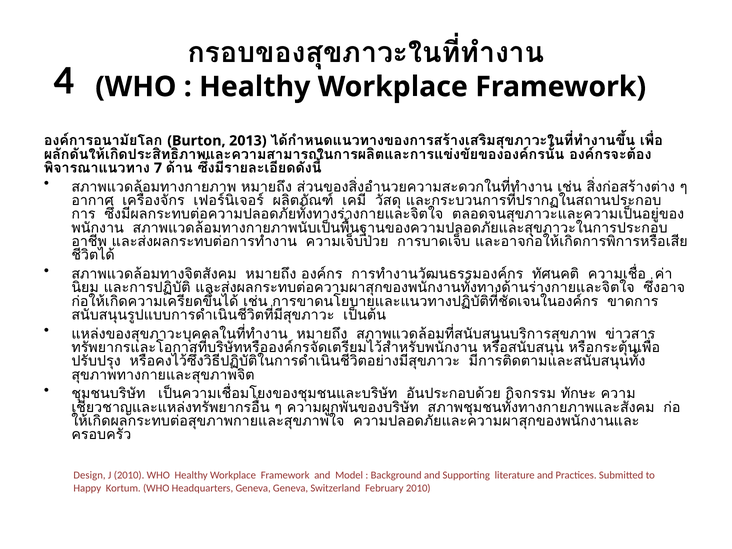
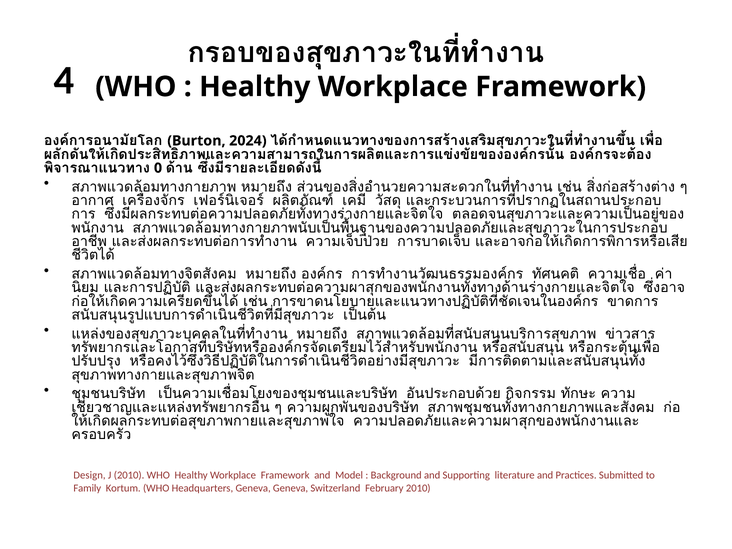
2013: 2013 -> 2024
7: 7 -> 0
Happy: Happy -> Family
